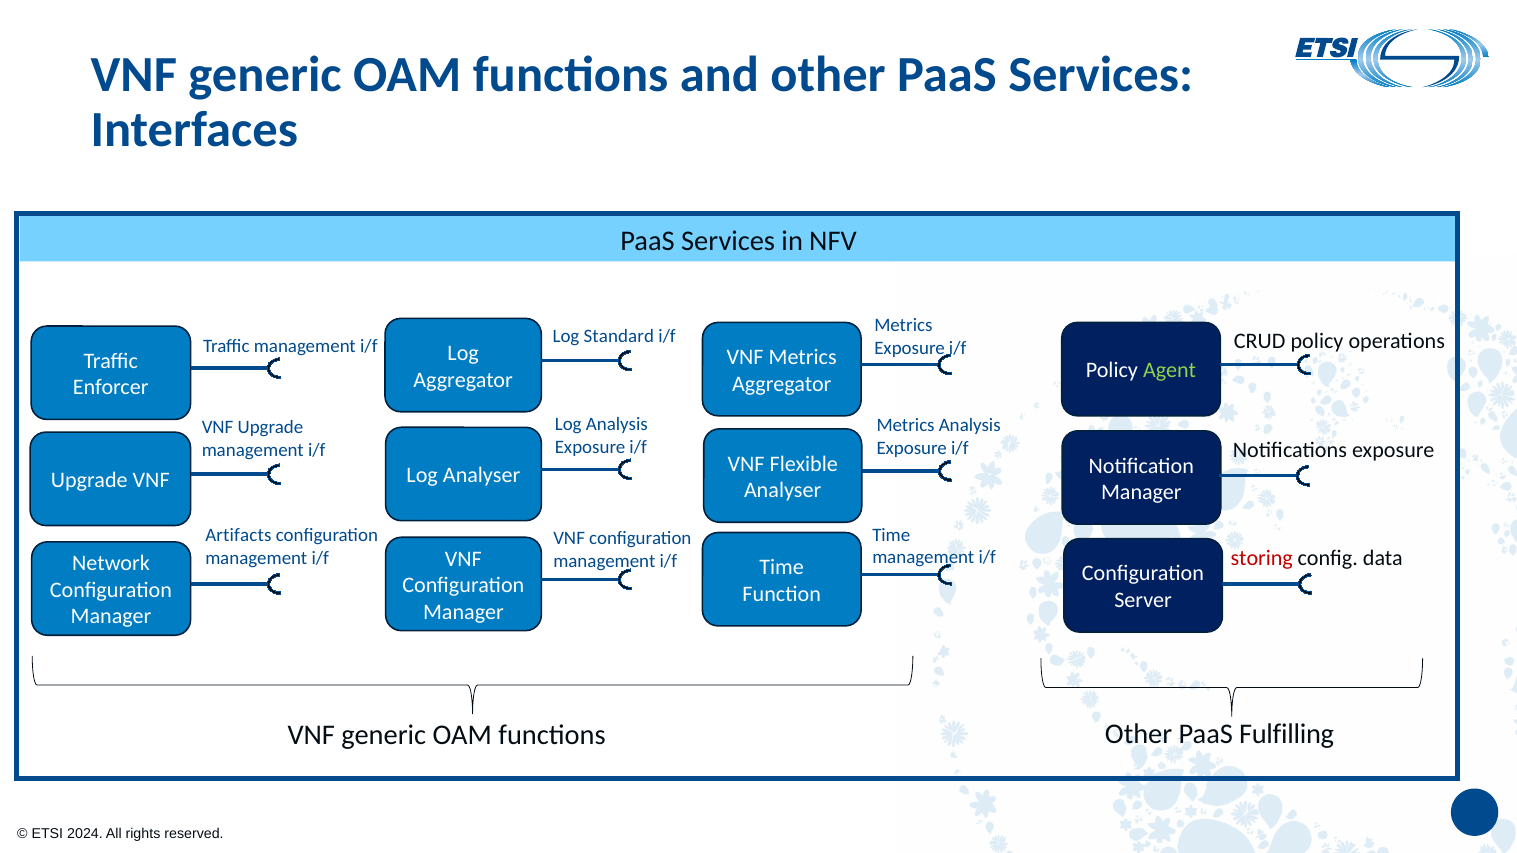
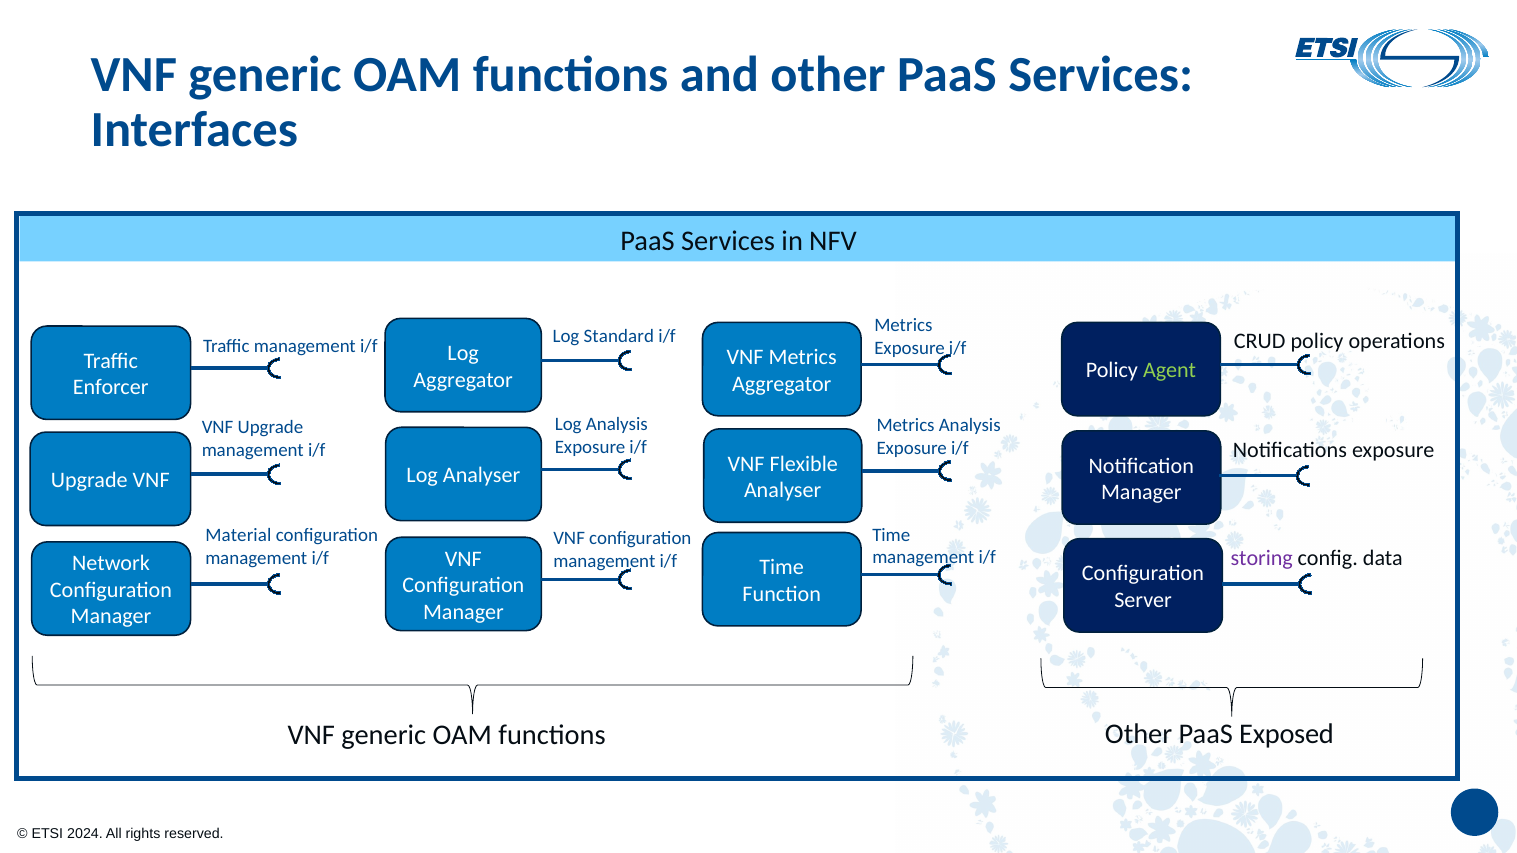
Artifacts: Artifacts -> Material
storing colour: red -> purple
Fulfilling: Fulfilling -> Exposed
